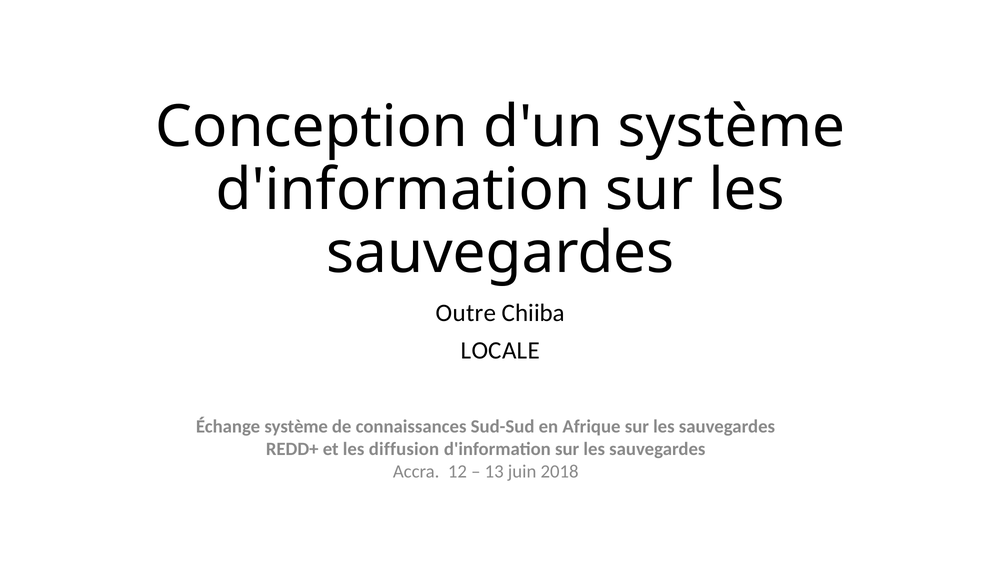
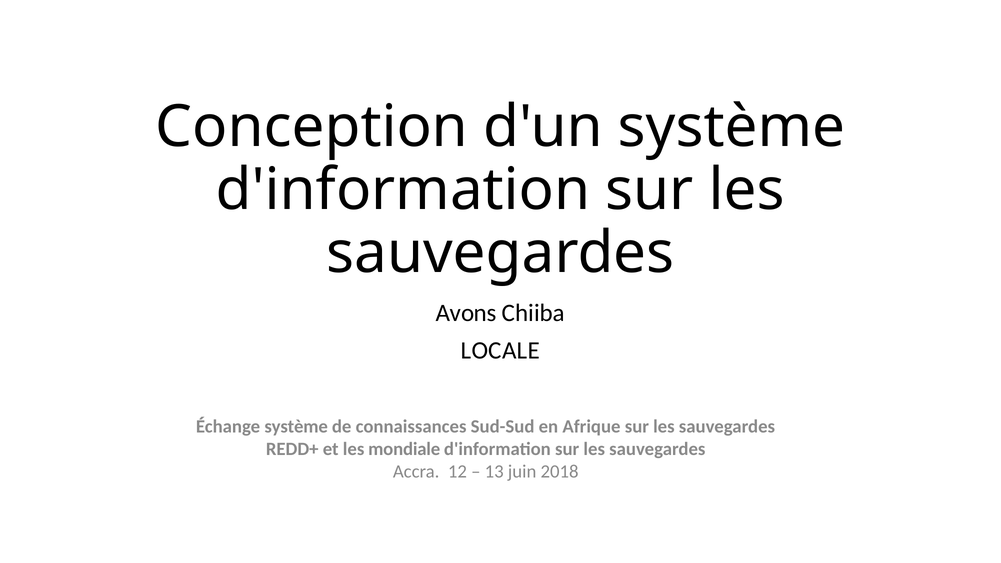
Outre: Outre -> Avons
diffusion: diffusion -> mondiale
